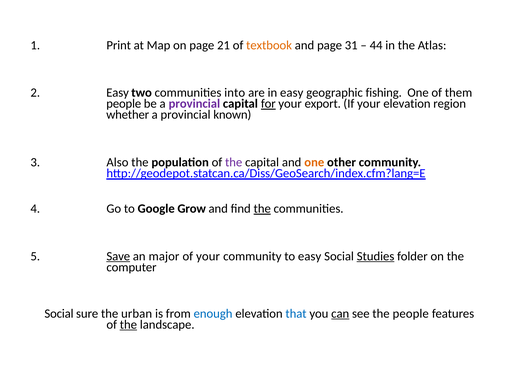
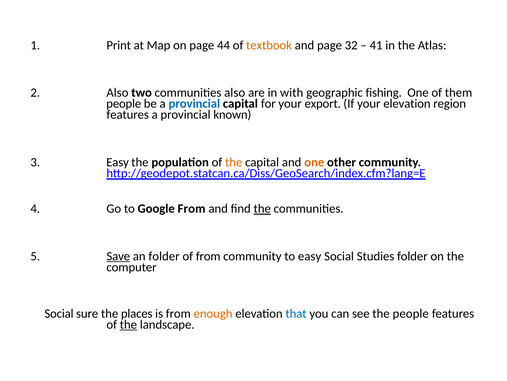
21: 21 -> 44
31: 31 -> 32
44: 44 -> 41
Easy at (118, 93): Easy -> Also
communities into: into -> also
in easy: easy -> with
provincial at (194, 104) colour: purple -> blue
for underline: present -> none
whether at (128, 114): whether -> features
Also at (117, 162): Also -> Easy
the at (234, 162) colour: purple -> orange
Google Grow: Grow -> From
an major: major -> folder
of your: your -> from
Studies underline: present -> none
urban: urban -> places
enough colour: blue -> orange
can underline: present -> none
